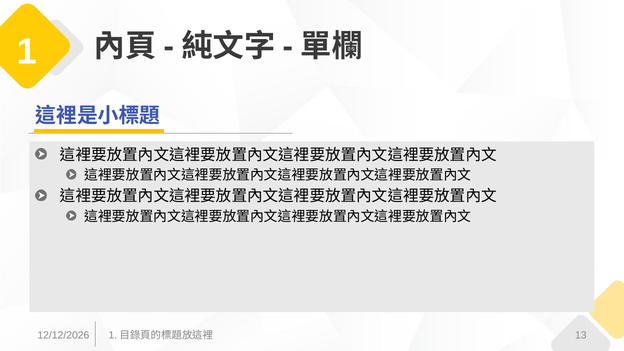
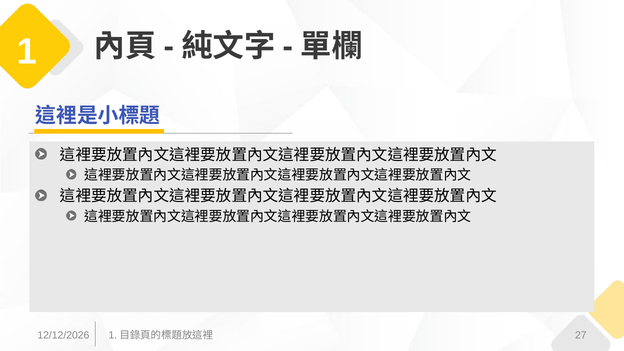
13: 13 -> 27
